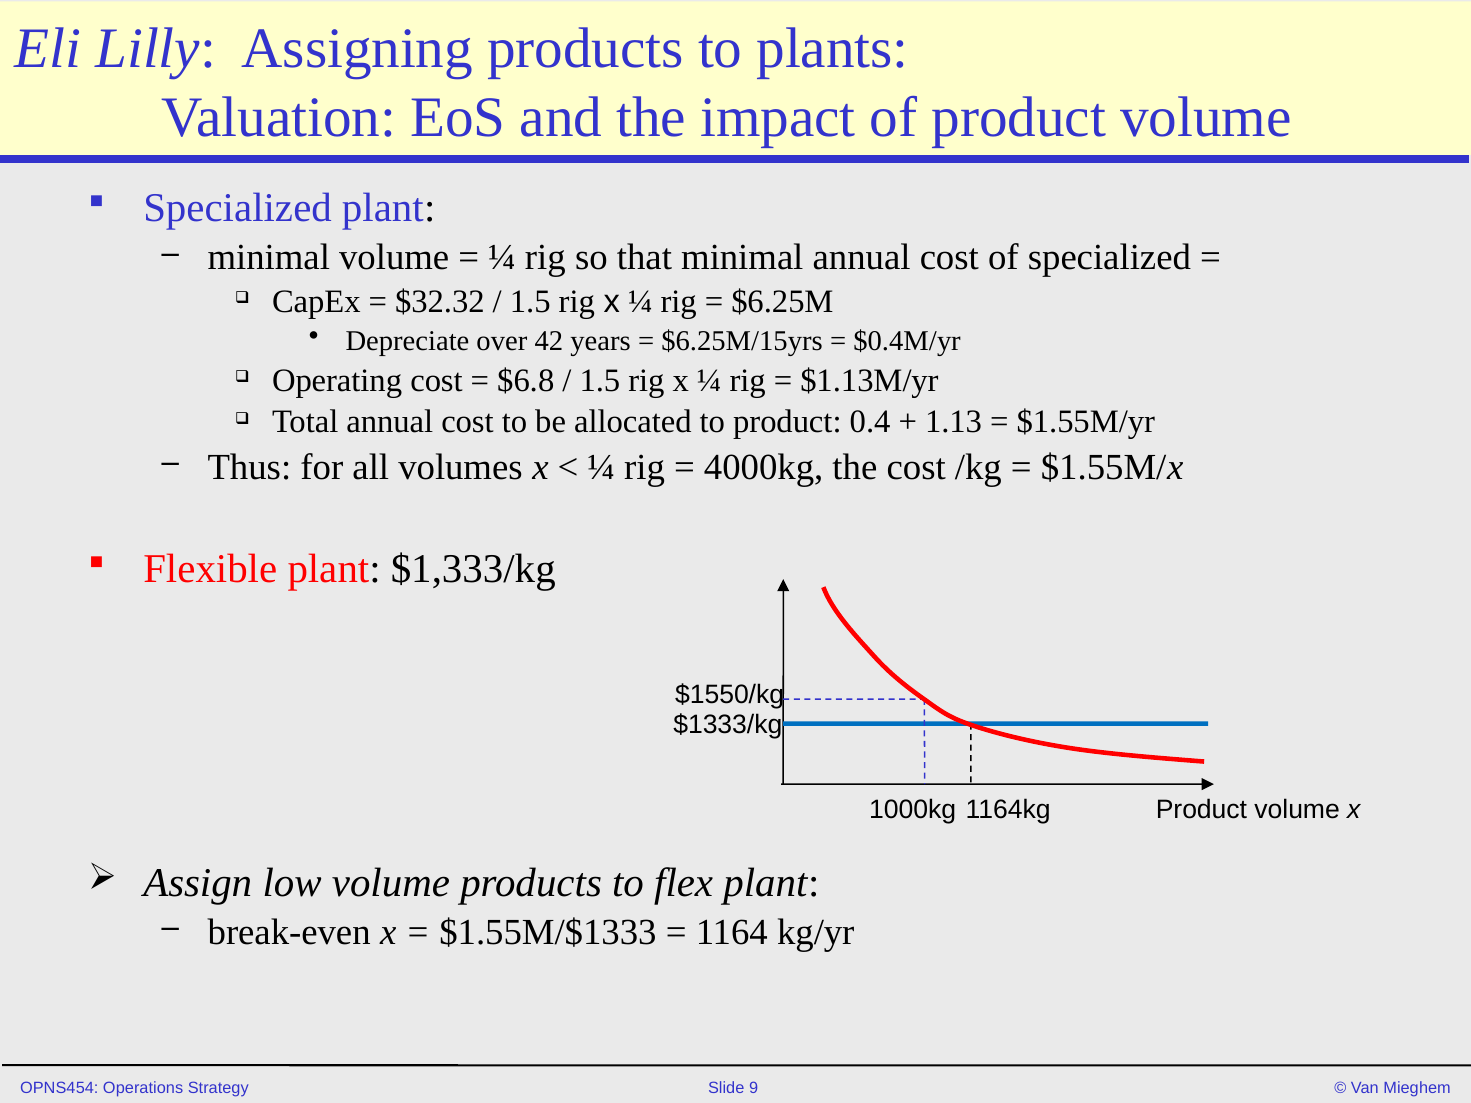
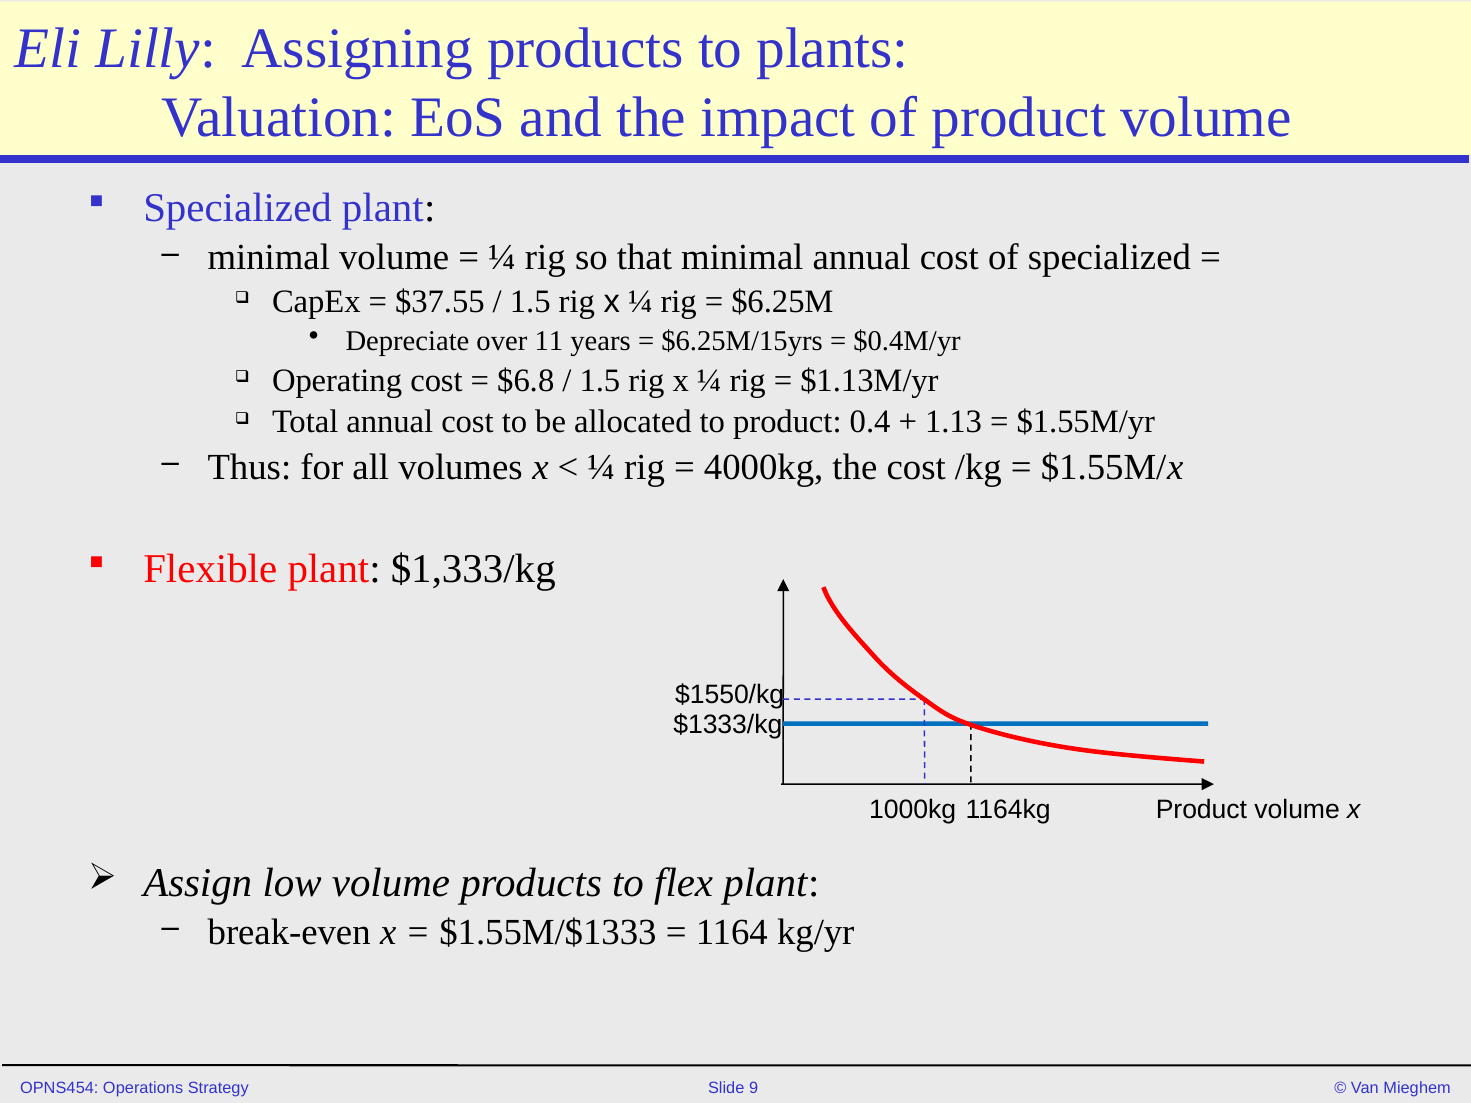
$32.32: $32.32 -> $37.55
42: 42 -> 11
